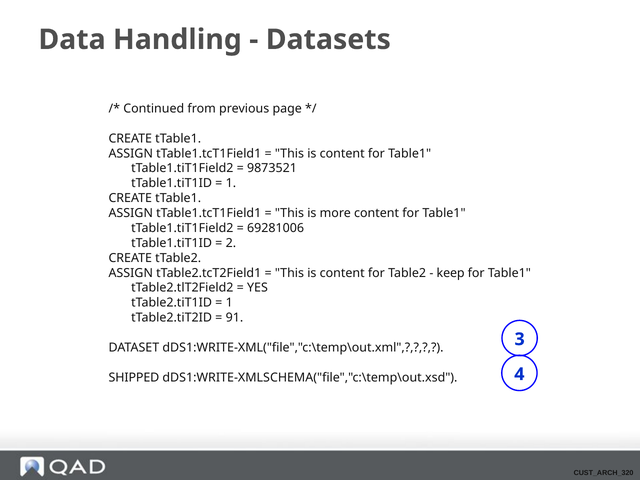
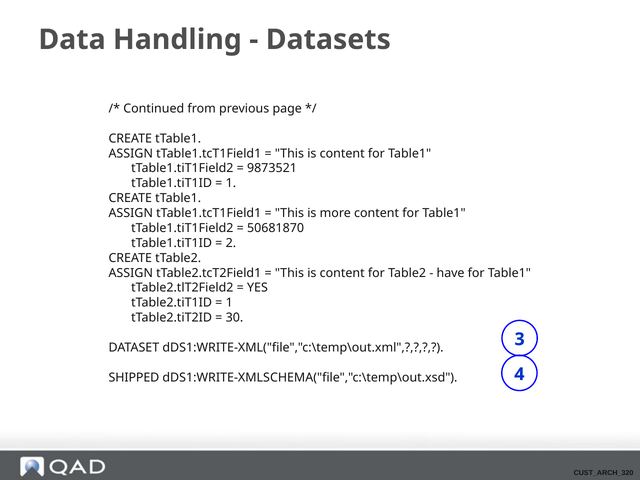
69281006: 69281006 -> 50681870
keep: keep -> have
91: 91 -> 30
